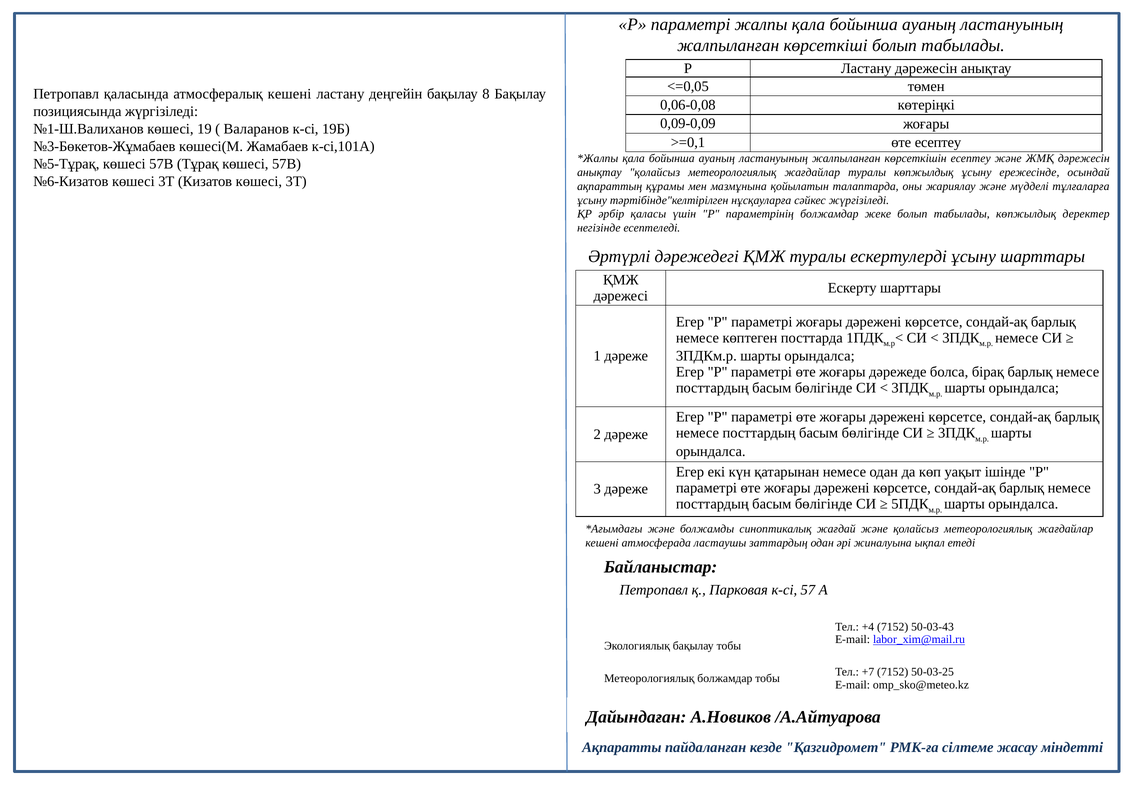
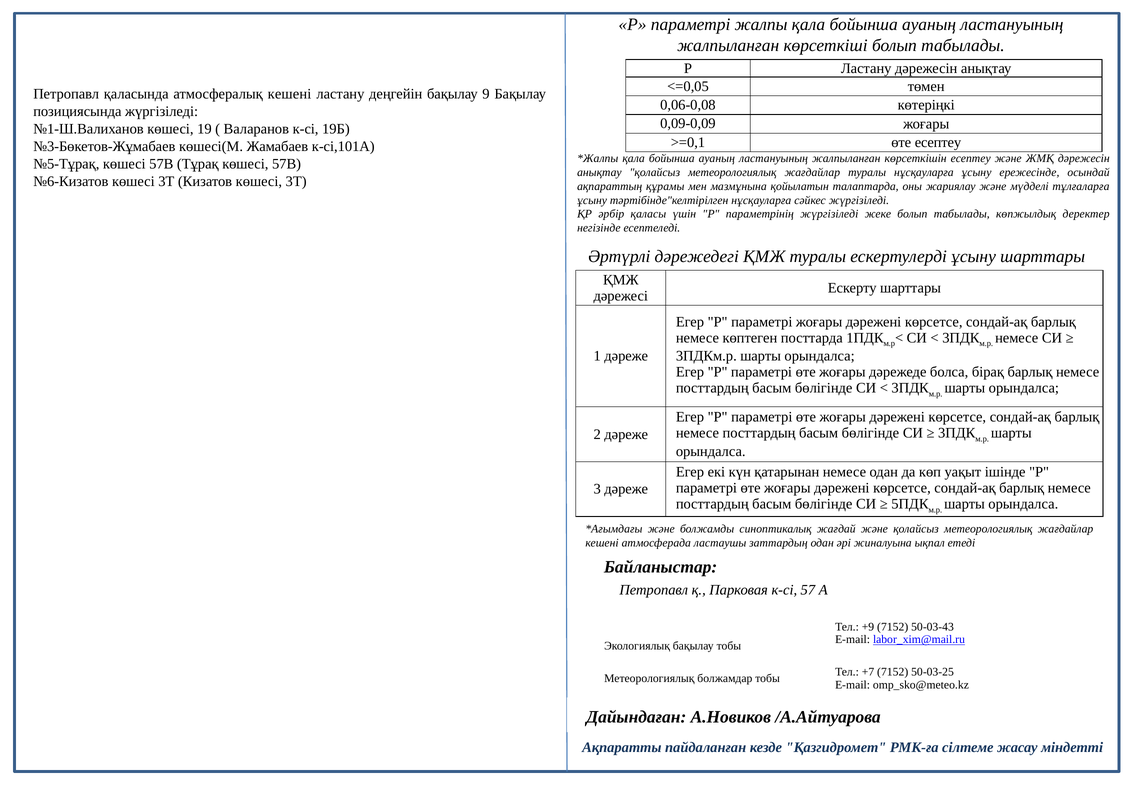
8: 8 -> 9
туралы көпжылдық: көпжылдық -> нұсқауларға
параметрінің болжамдар: болжамдар -> жүргізіледі
+4: +4 -> +9
